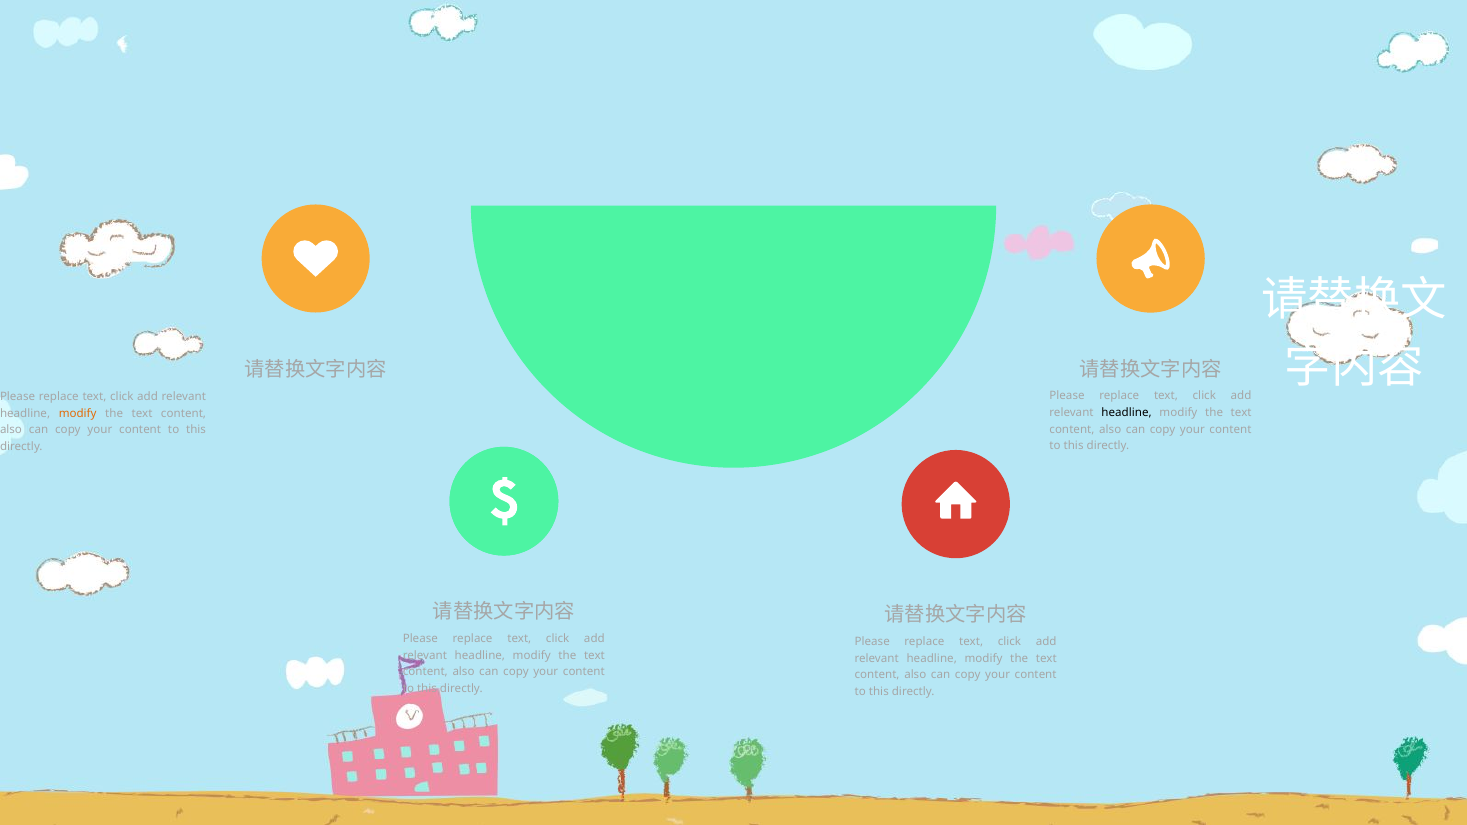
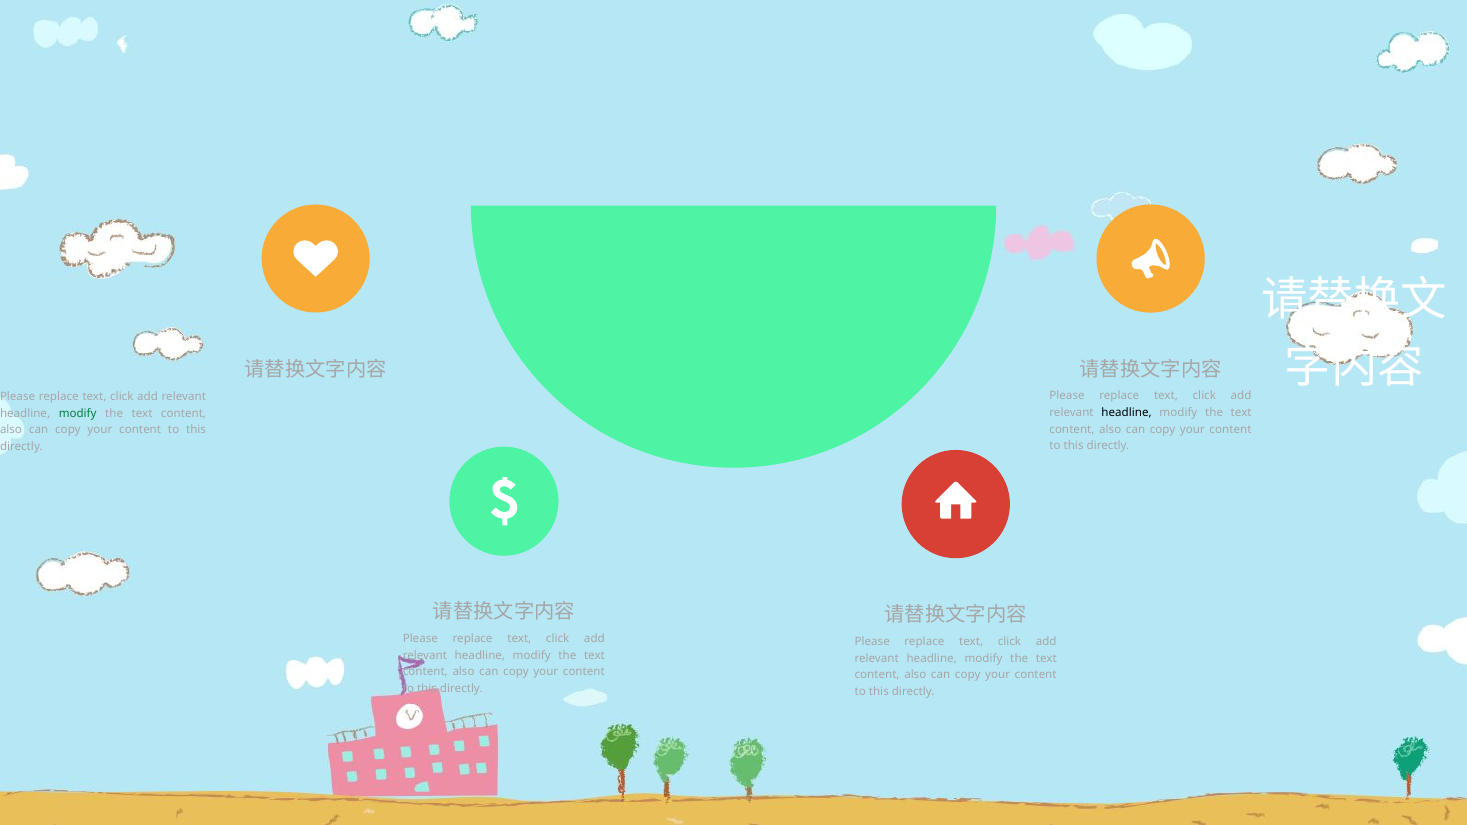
modify at (78, 413) colour: orange -> green
